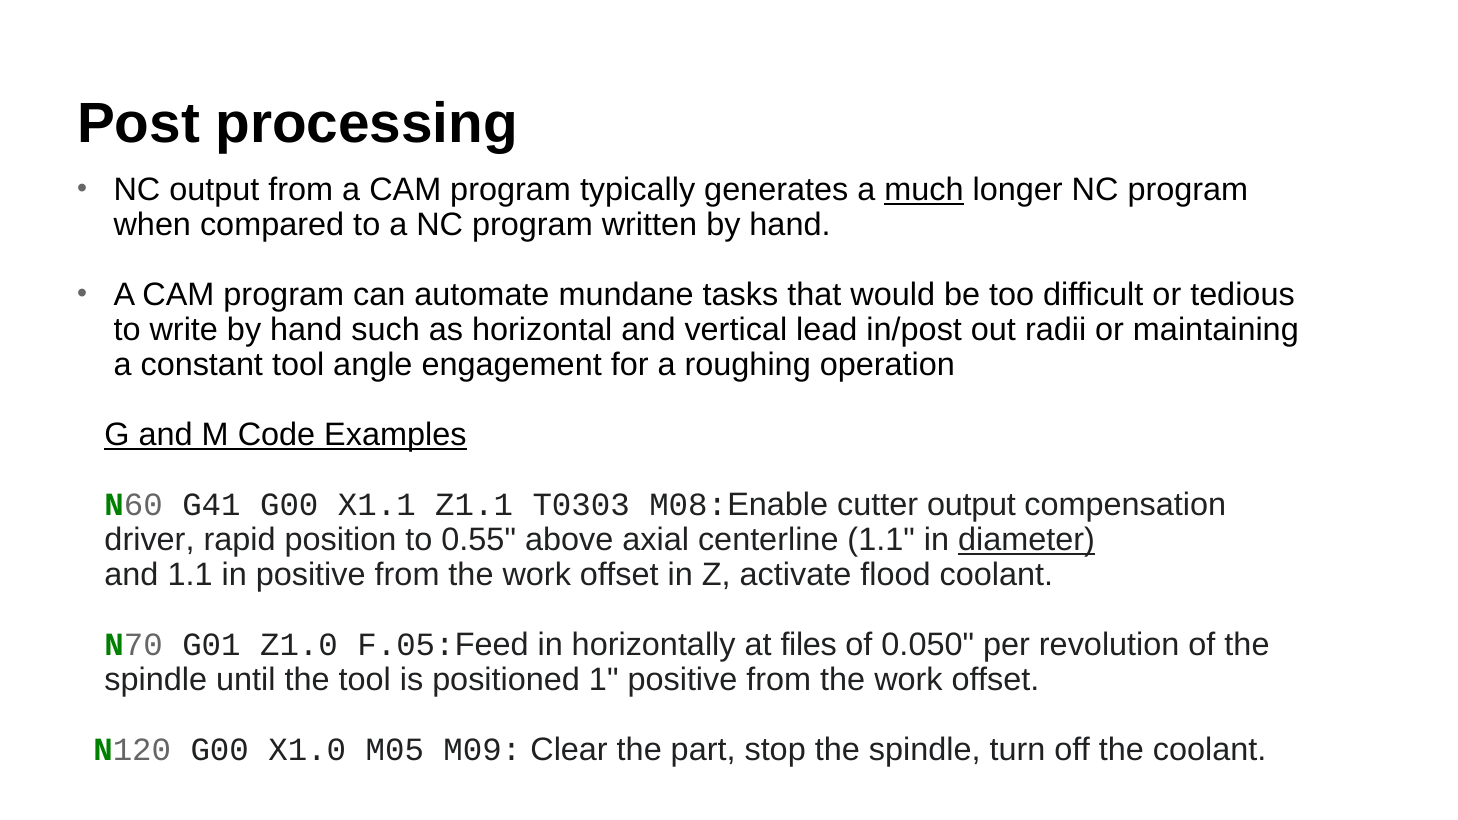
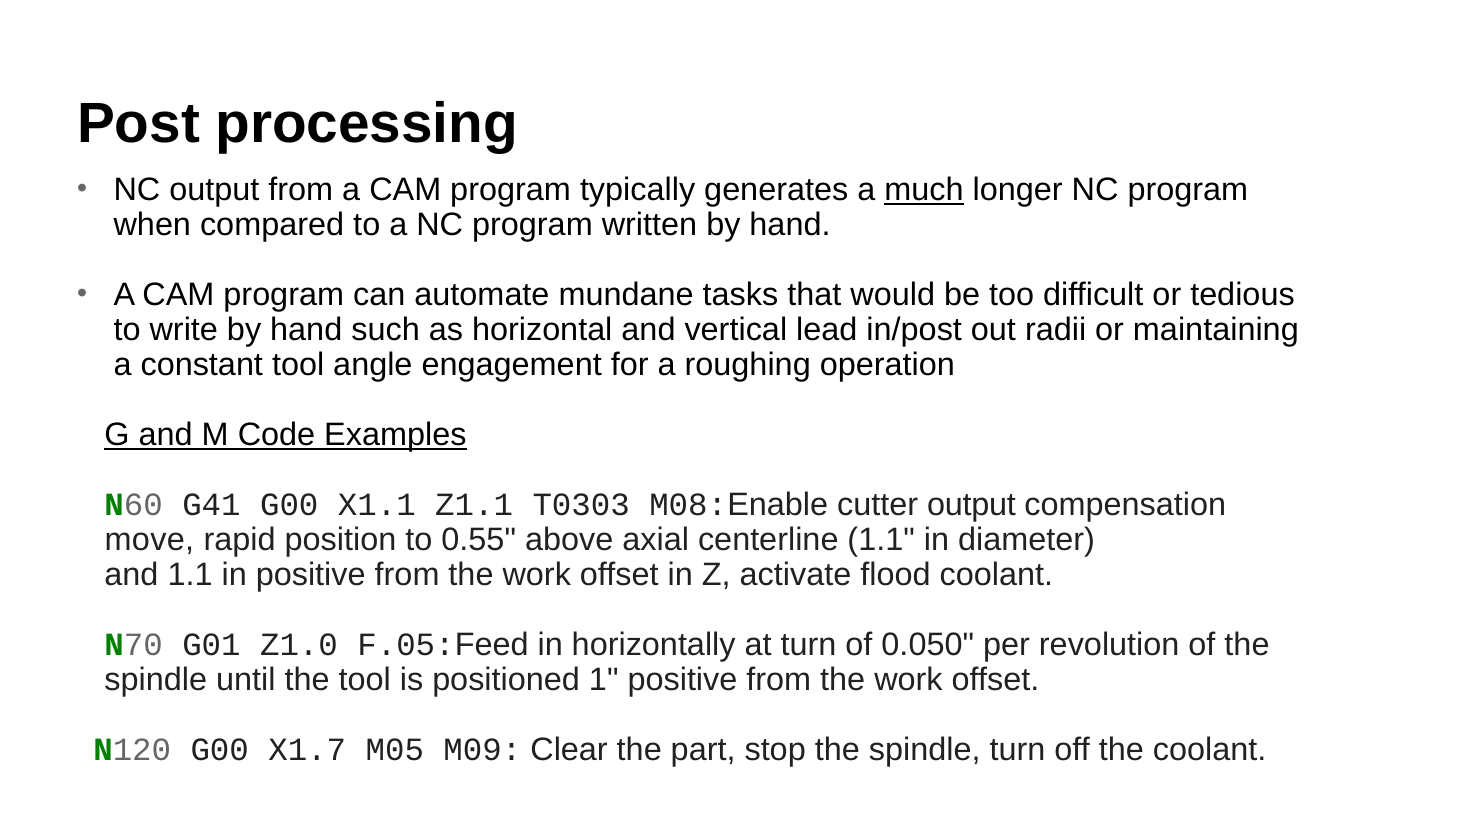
driver: driver -> move
diameter underline: present -> none
at files: files -> turn
X1.0: X1.0 -> X1.7
